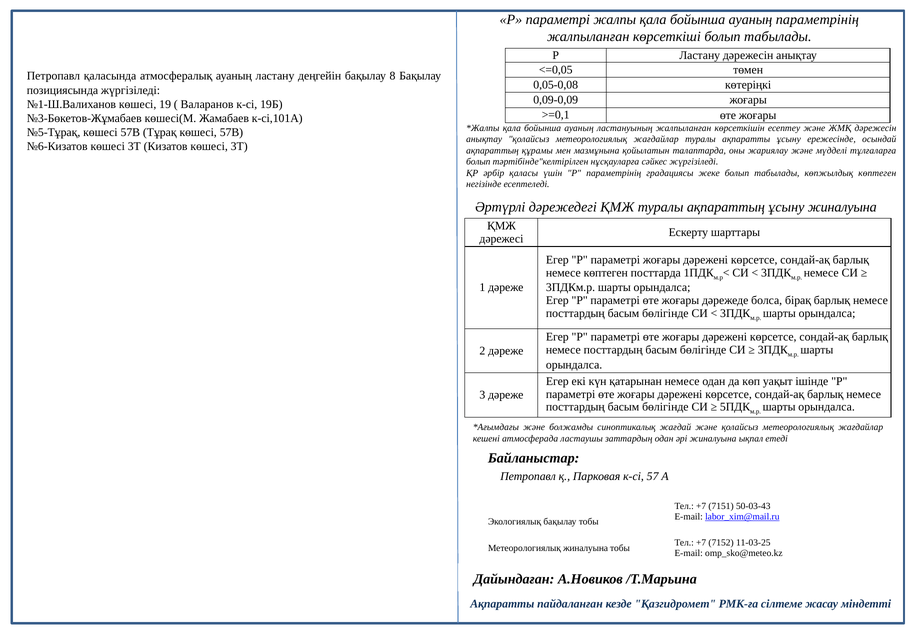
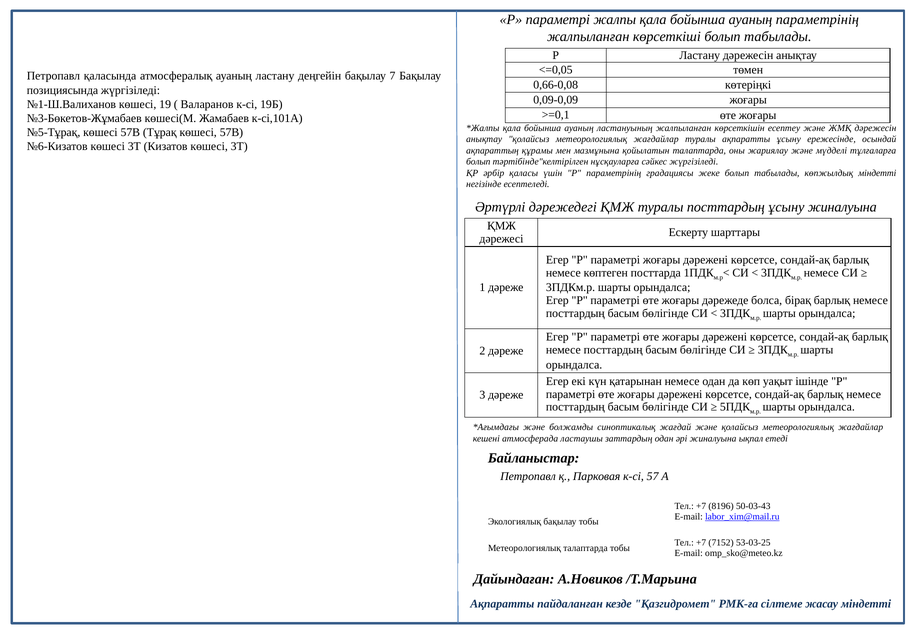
8: 8 -> 7
0,05-0,08: 0,05-0,08 -> 0,66-0,08
көпжылдық көптеген: көптеген -> міндетті
туралы ақпараттың: ақпараттың -> посттардың
7151: 7151 -> 8196
11-03-25: 11-03-25 -> 53-03-25
Метеорологиялық жиналуына: жиналуына -> талаптарда
